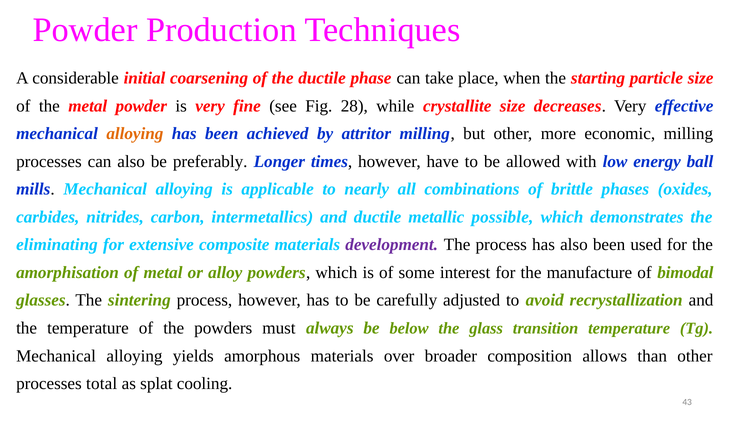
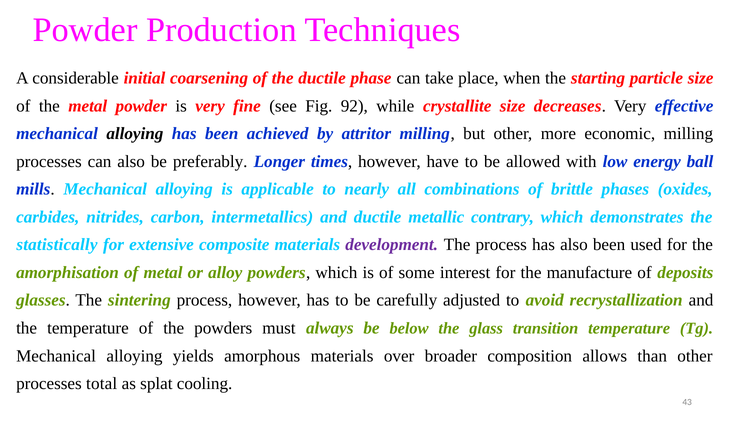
28: 28 -> 92
alloying at (135, 134) colour: orange -> black
possible: possible -> contrary
eliminating: eliminating -> statistically
bimodal: bimodal -> deposits
